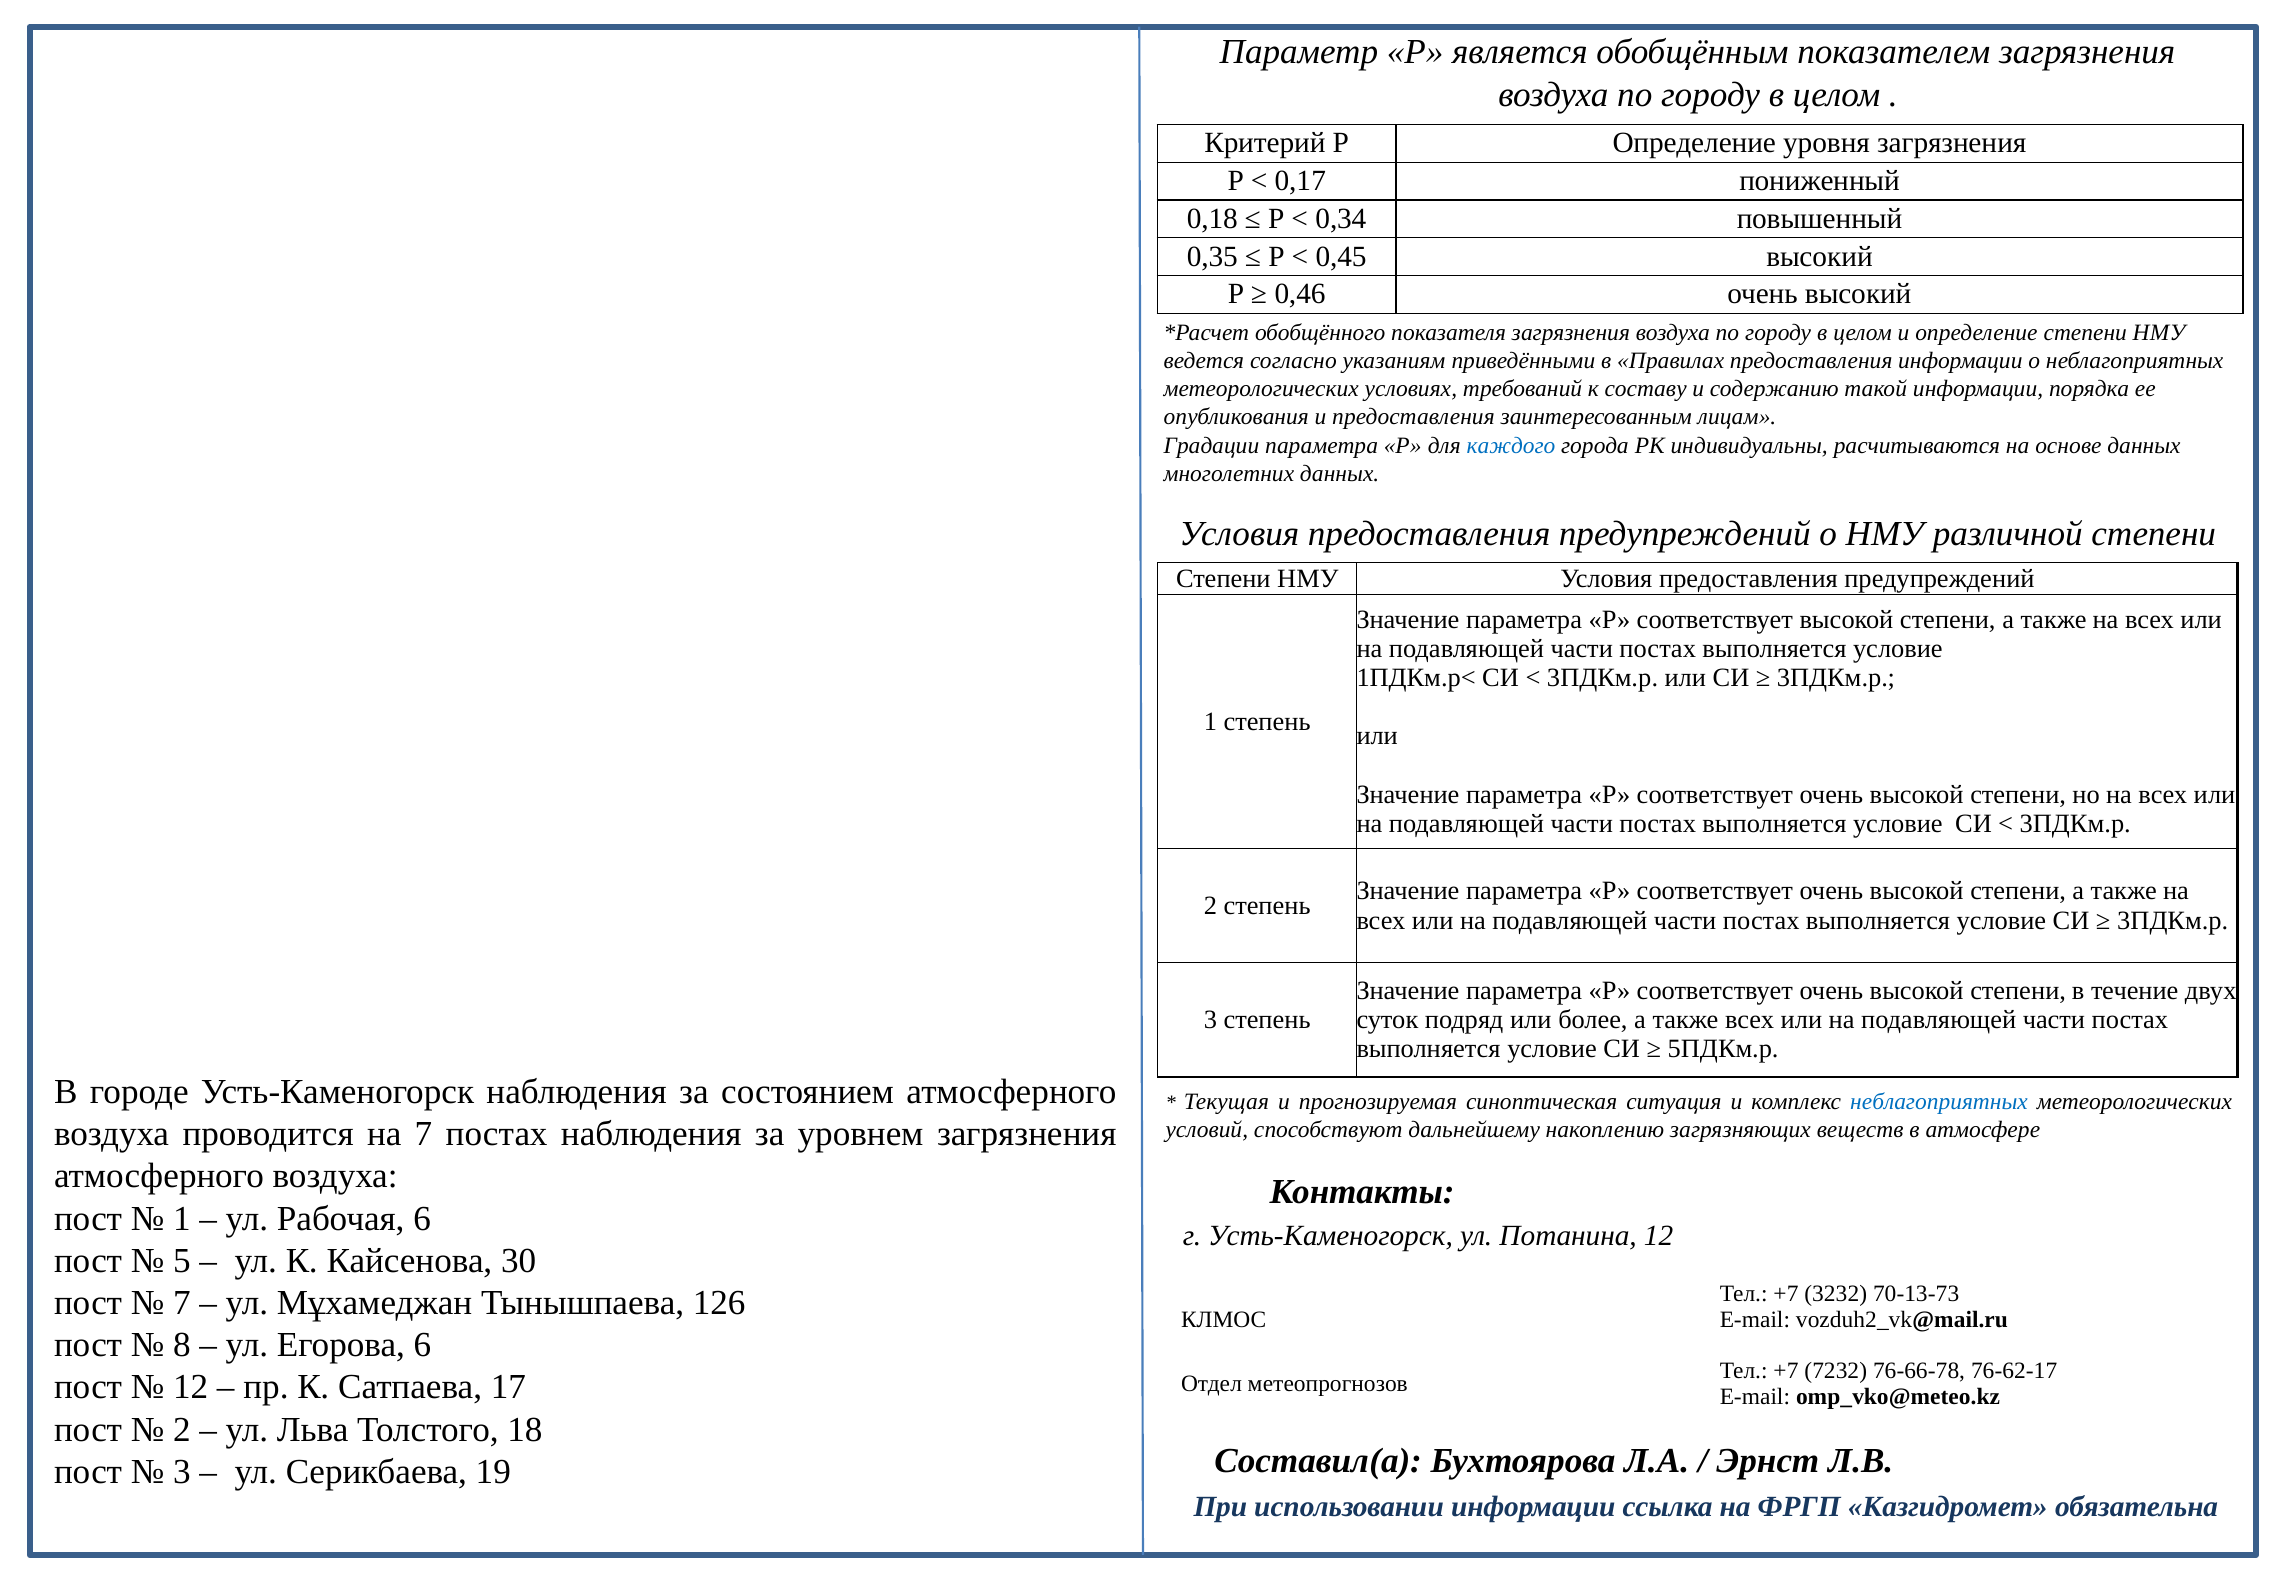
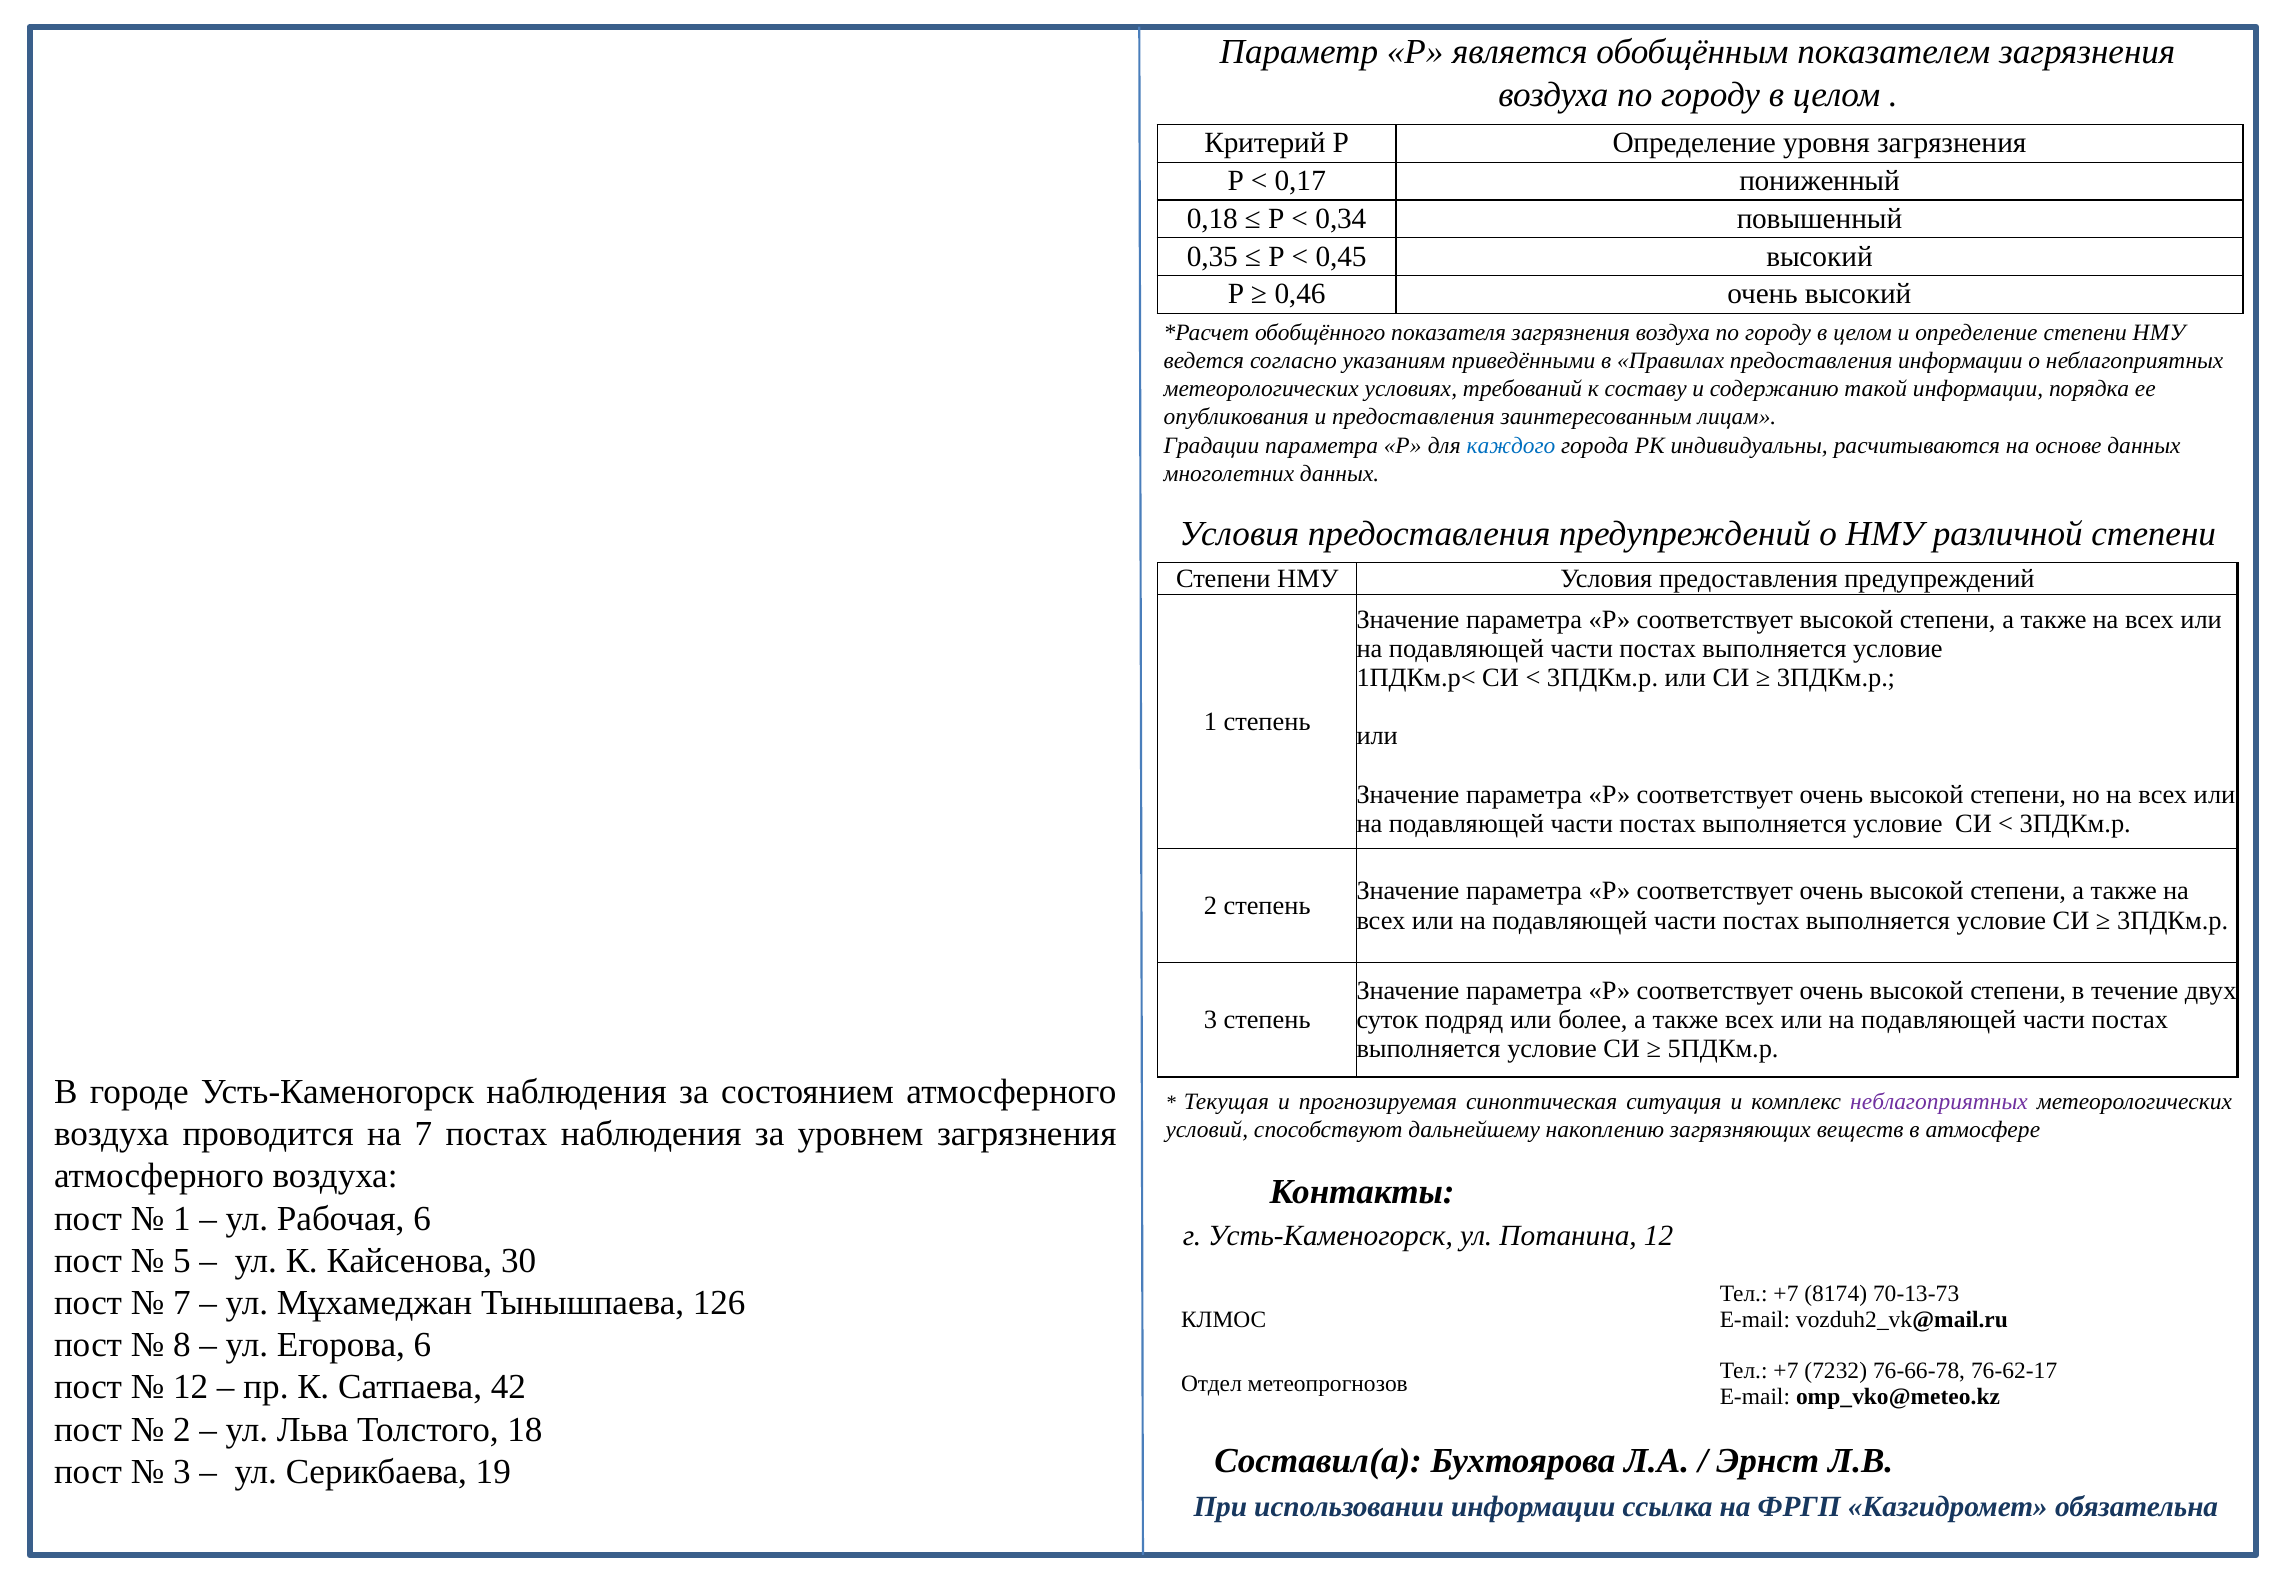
неблагоприятных at (1939, 1102) colour: blue -> purple
3232: 3232 -> 8174
17: 17 -> 42
